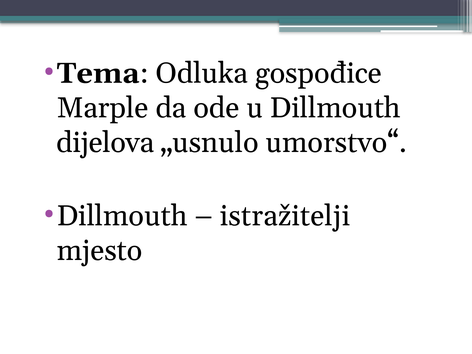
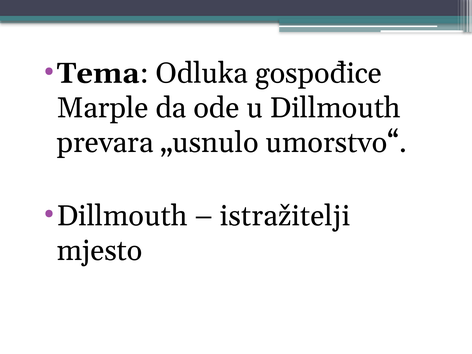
dijelova: dijelova -> prevara
